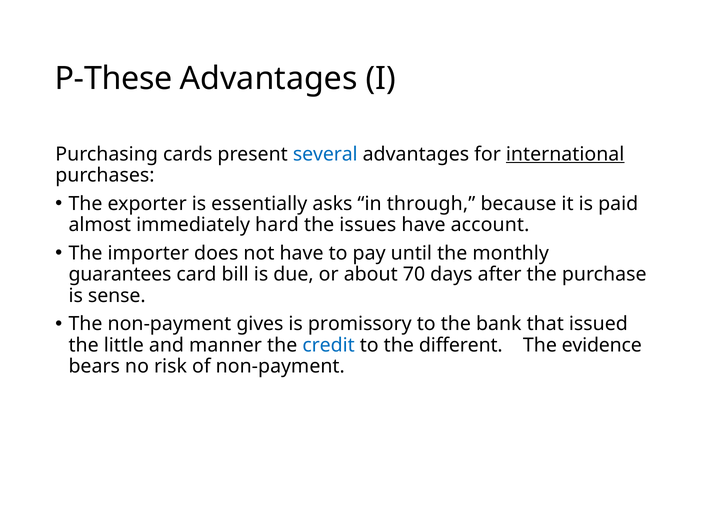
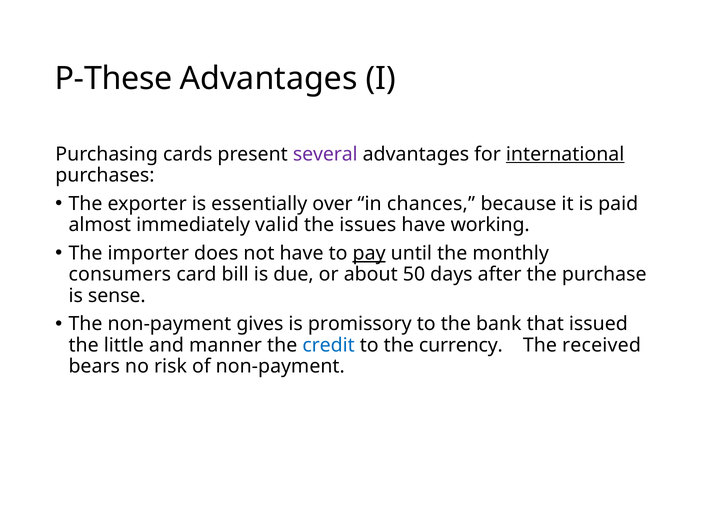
several colour: blue -> purple
asks: asks -> over
through: through -> chances
hard: hard -> valid
account: account -> working
pay underline: none -> present
guarantees: guarantees -> consumers
70: 70 -> 50
different: different -> currency
evidence: evidence -> received
